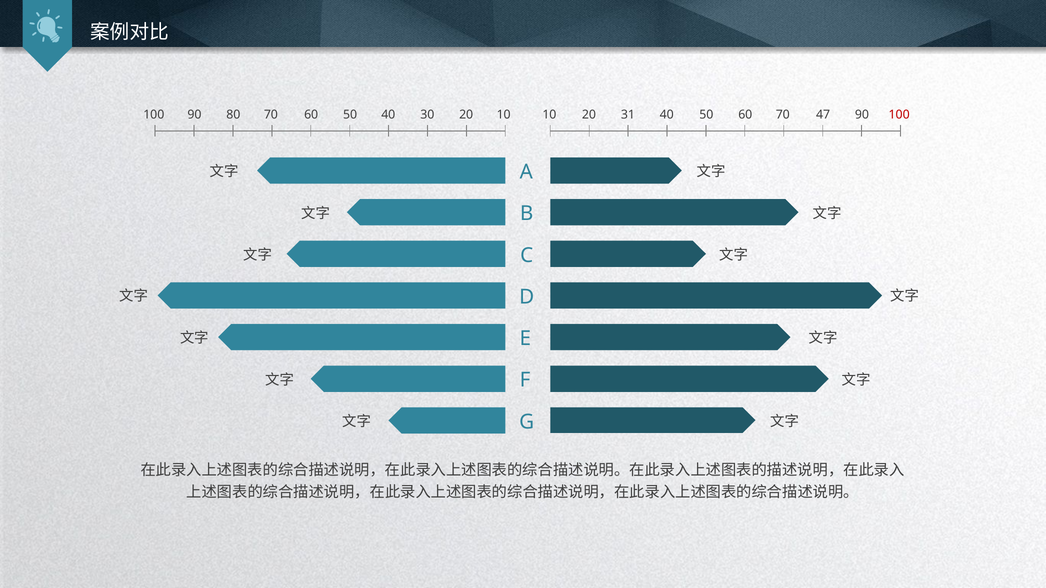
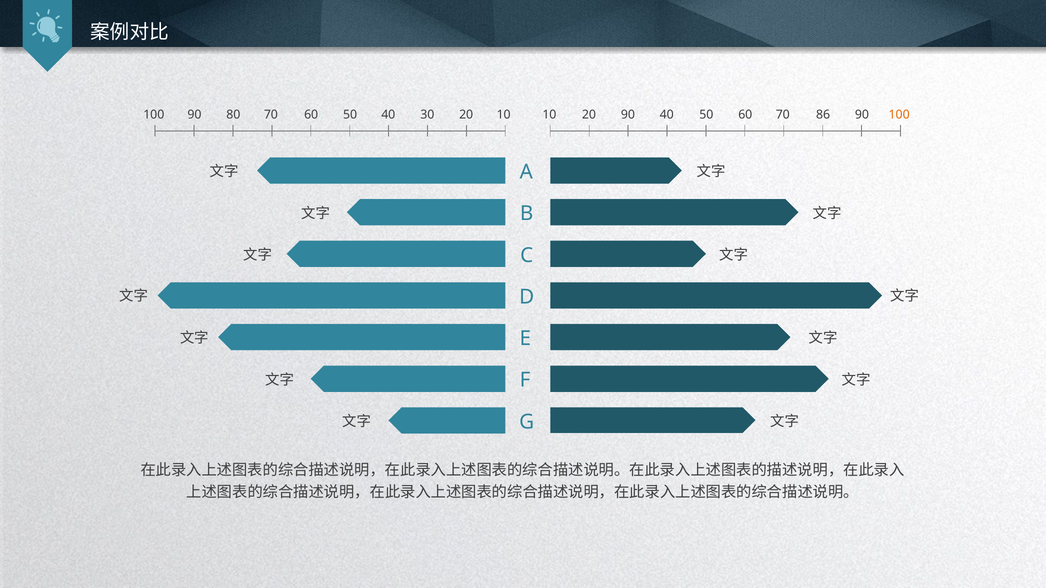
20 31: 31 -> 90
47: 47 -> 86
100 at (899, 115) colour: red -> orange
